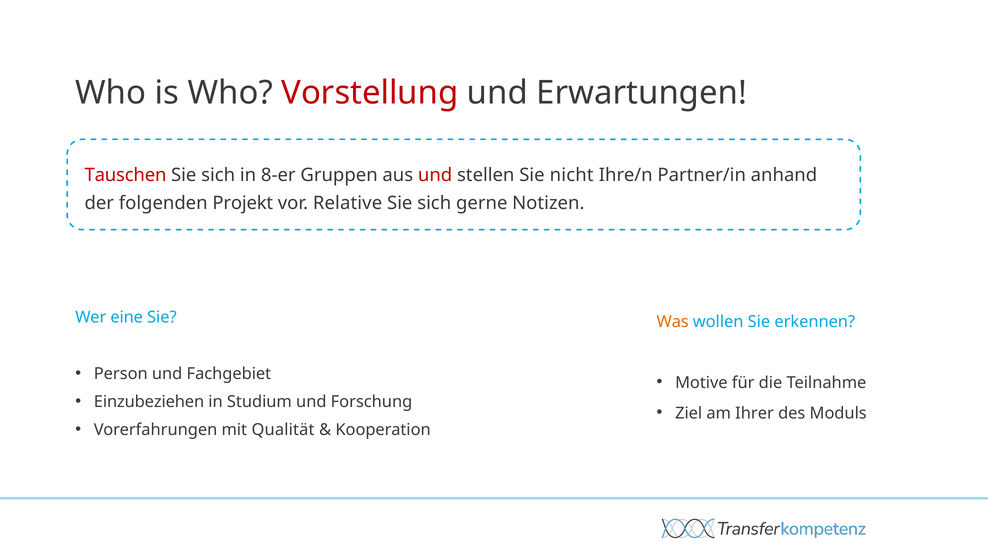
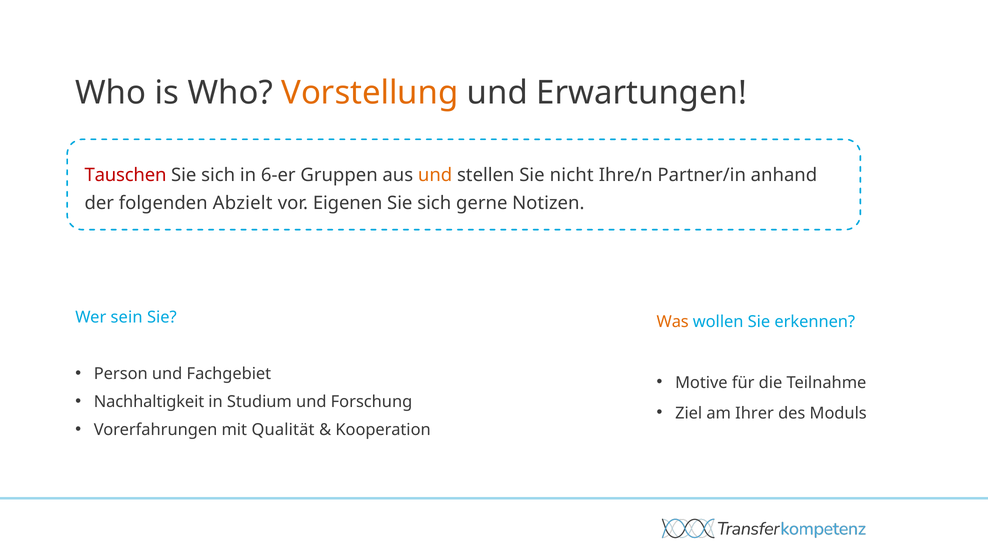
Vorstellung colour: red -> orange
8-er: 8-er -> 6-er
und at (435, 175) colour: red -> orange
Projekt: Projekt -> Abzielt
Relative: Relative -> Eigenen
eine: eine -> sein
Einzubeziehen: Einzubeziehen -> Nachhaltigkeit
